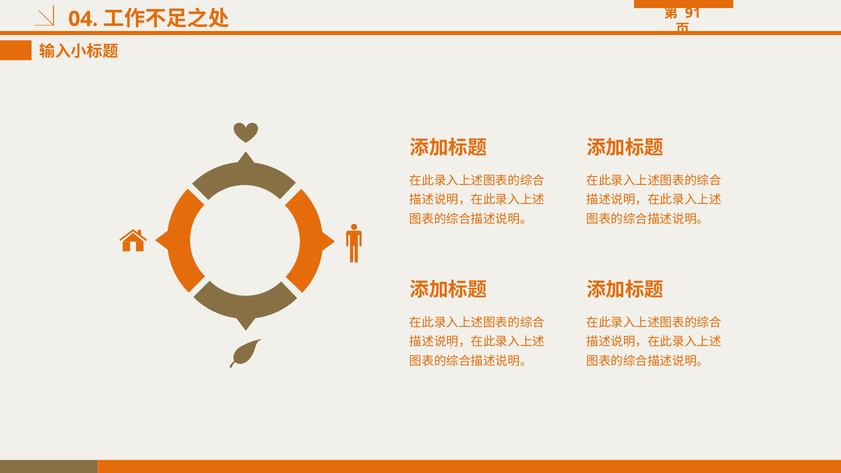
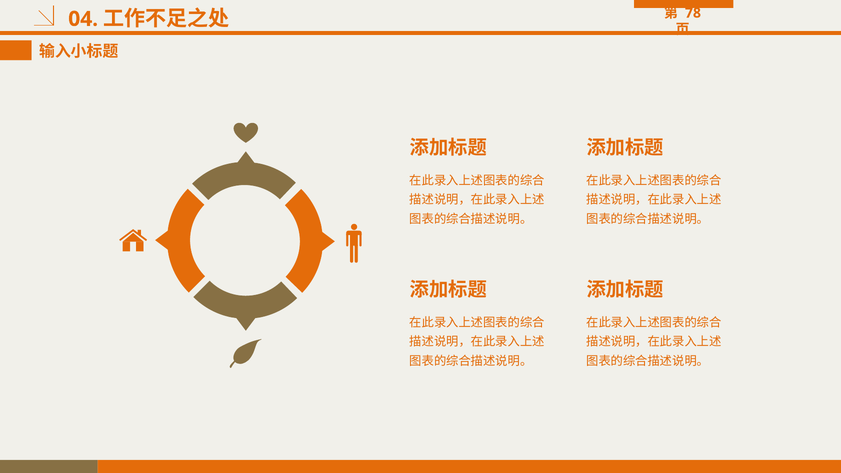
91: 91 -> 78
